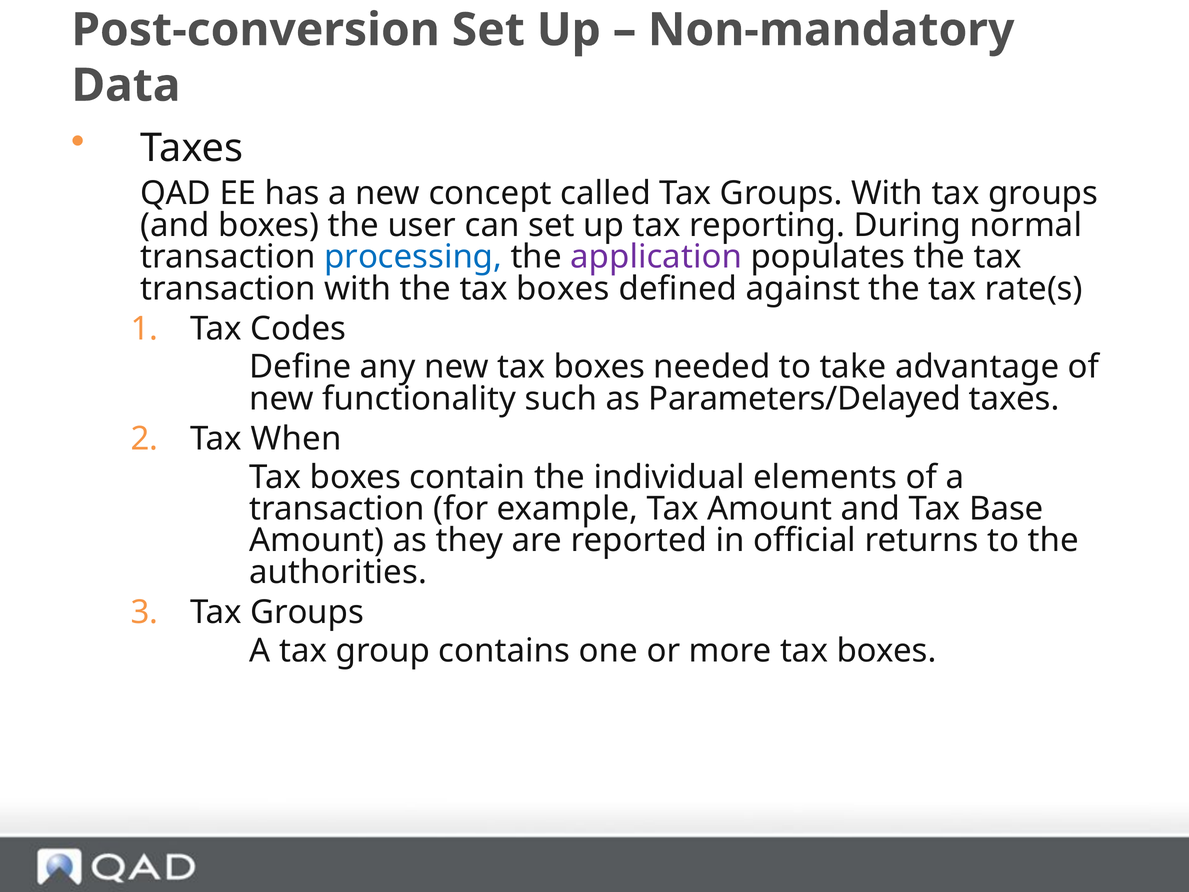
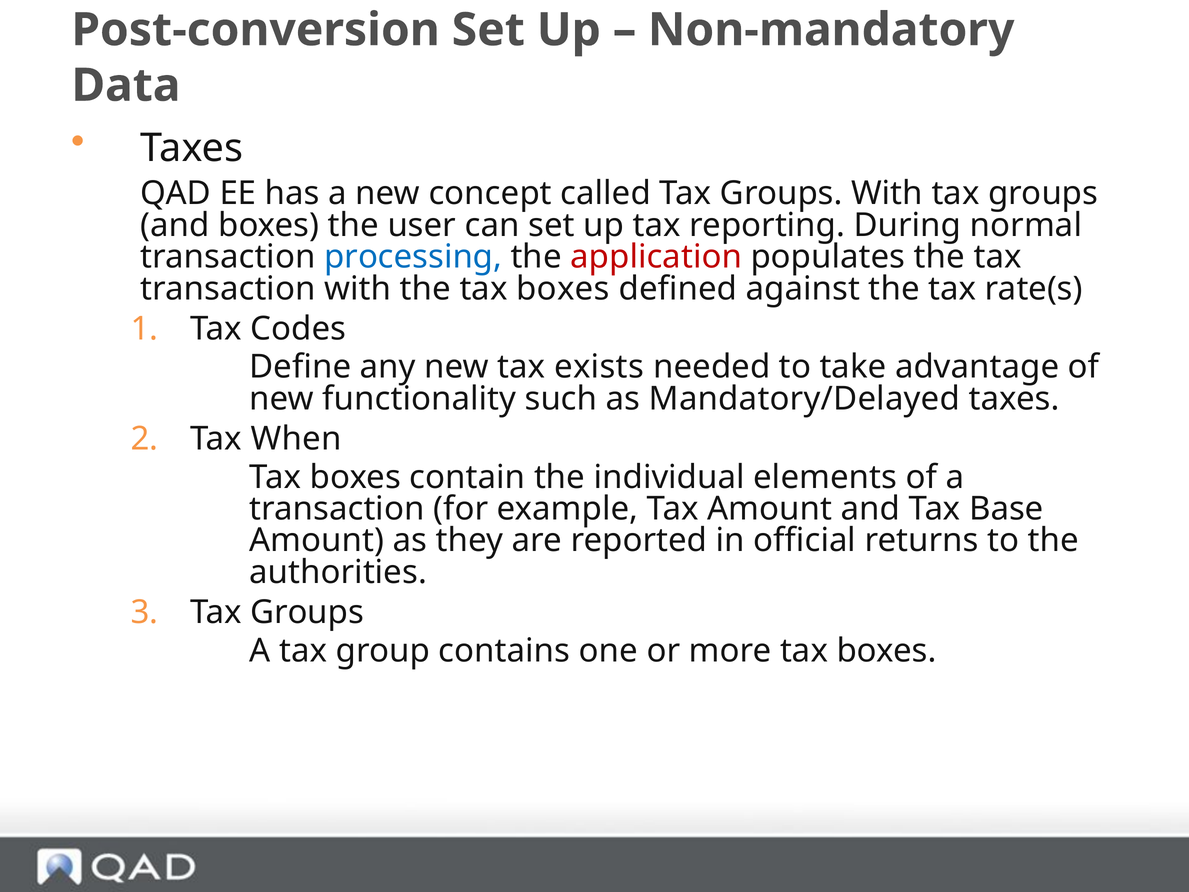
application colour: purple -> red
new tax boxes: boxes -> exists
Parameters/Delayed: Parameters/Delayed -> Mandatory/Delayed
